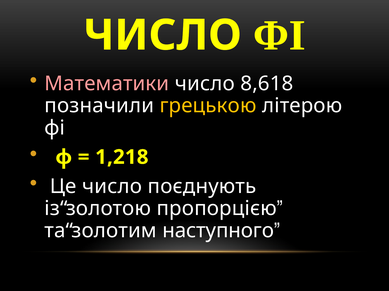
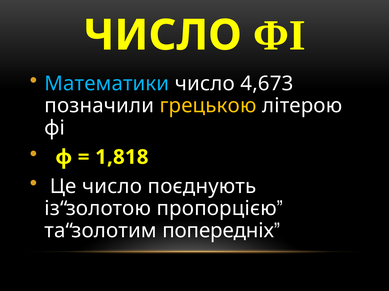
Математики colour: pink -> light blue
8,618: 8,618 -> 4,673
1,218: 1,218 -> 1,818
наступного: наступного -> попередніх
